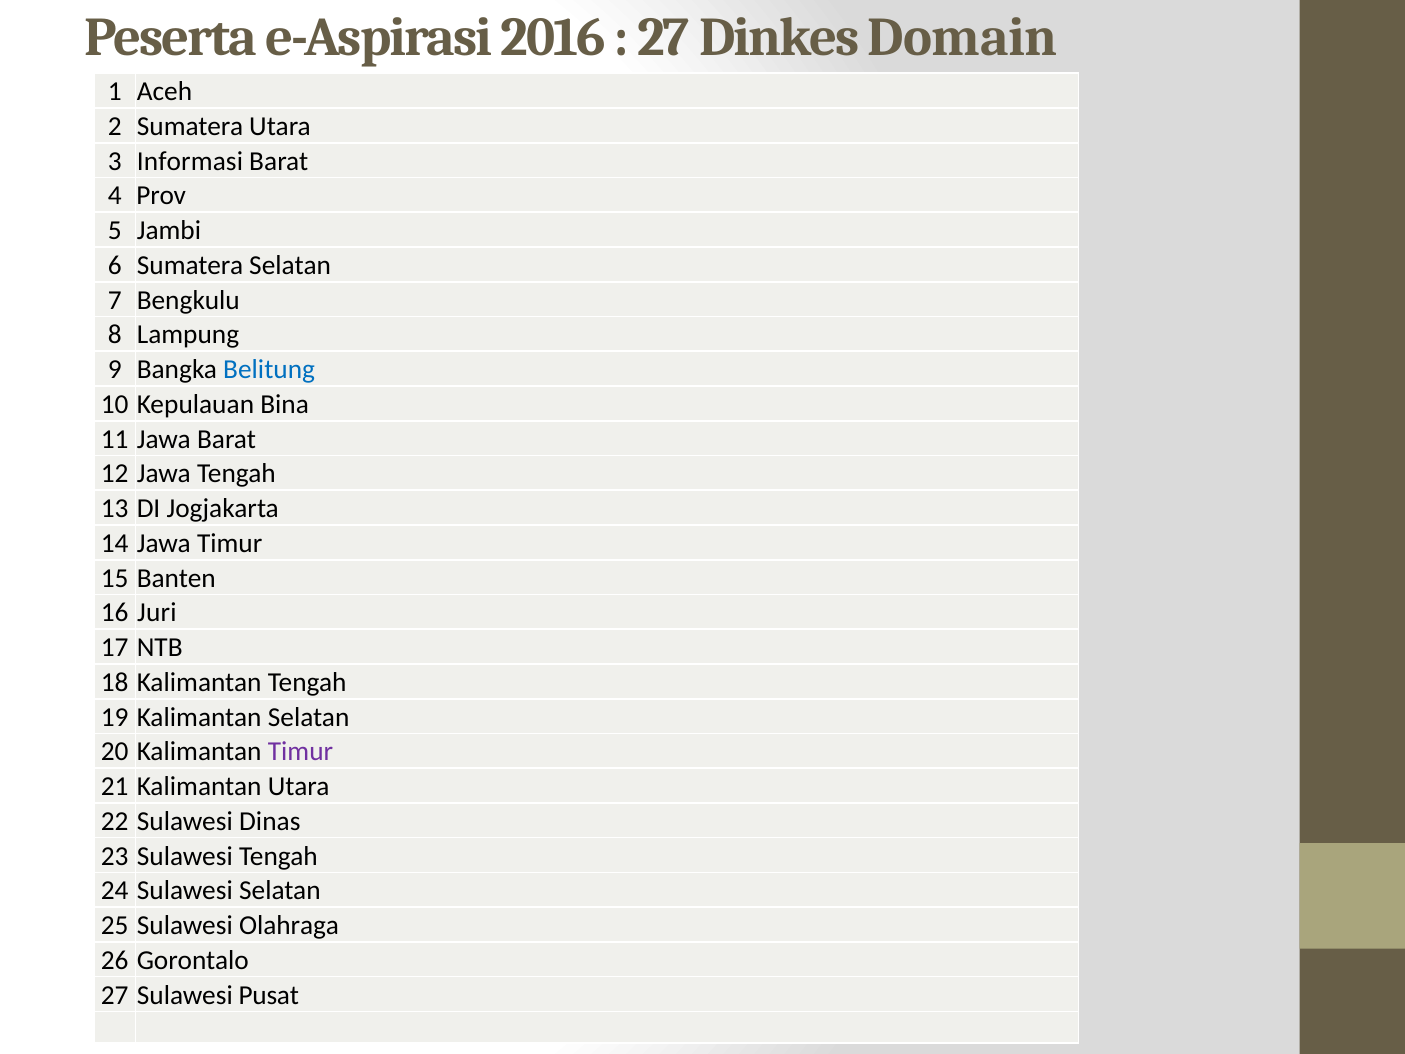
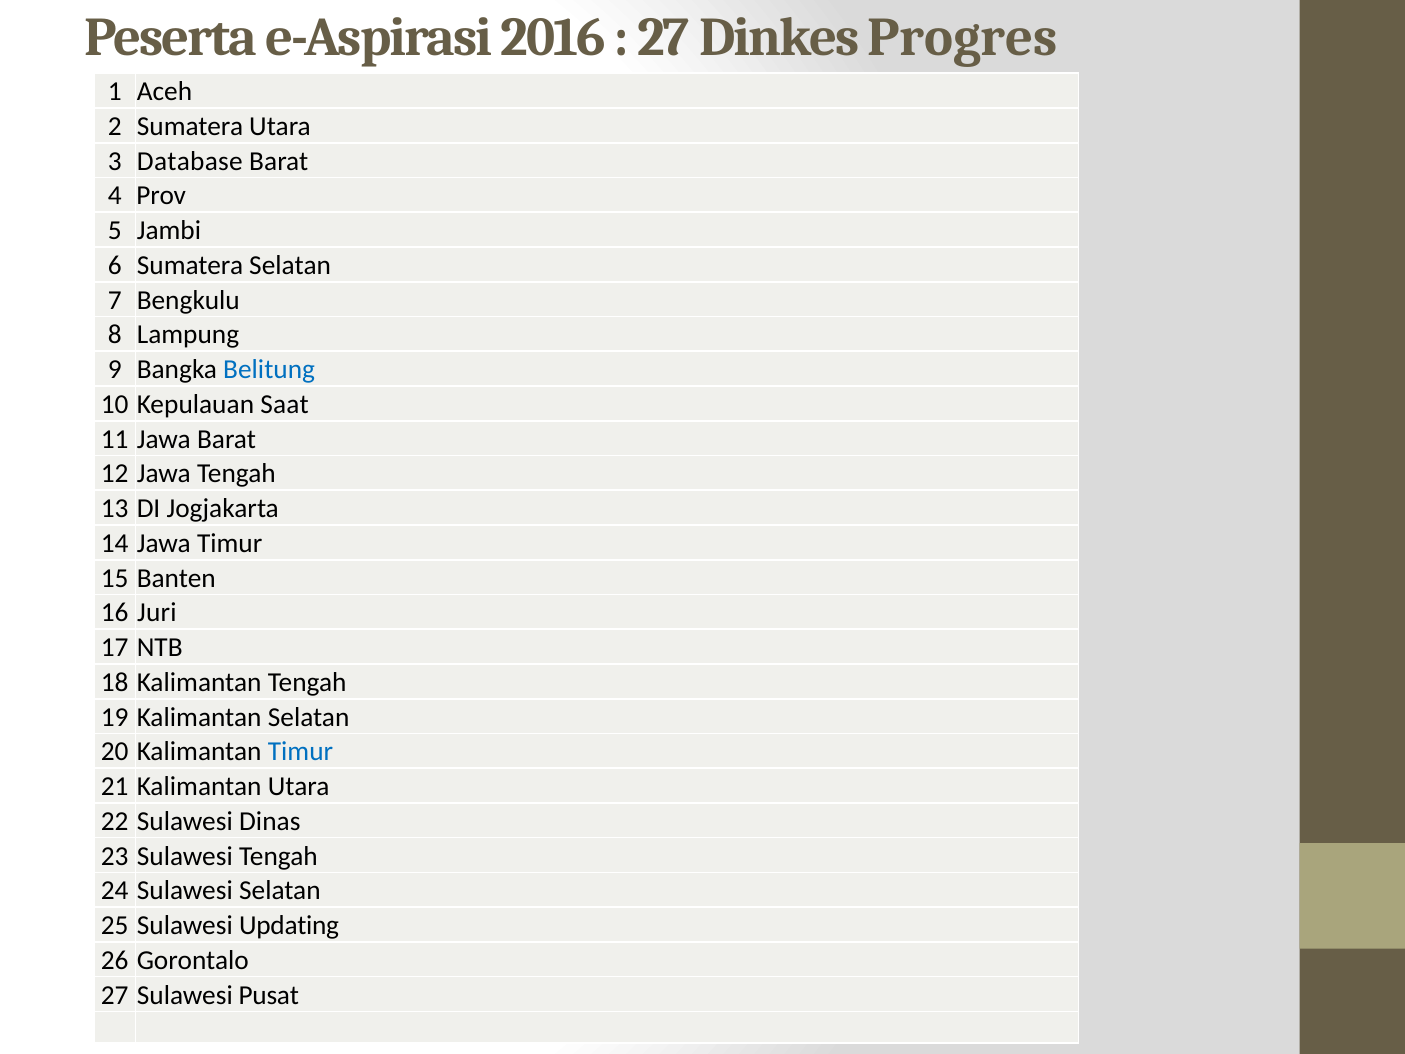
Domain: Domain -> Progres
Informasi: Informasi -> Database
Bina: Bina -> Saat
Timur at (301, 752) colour: purple -> blue
Olahraga: Olahraga -> Updating
